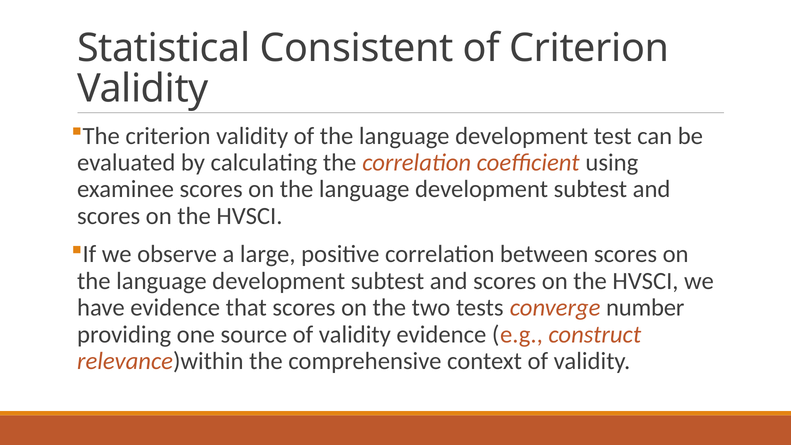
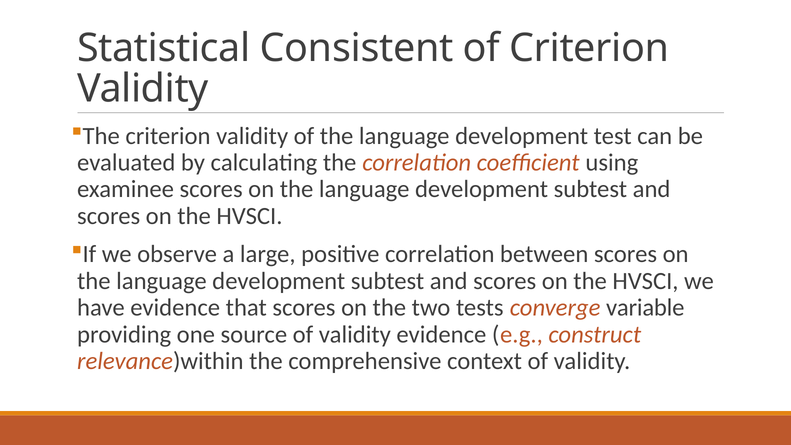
number: number -> variable
